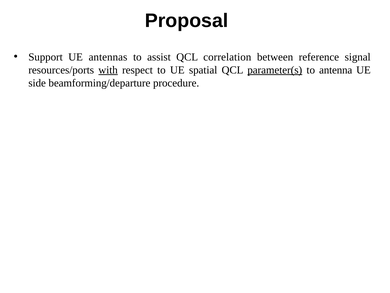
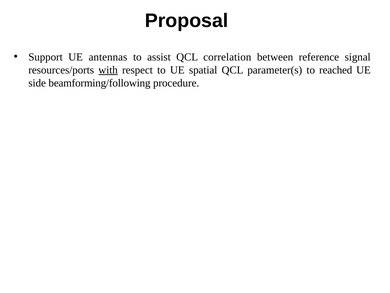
parameter(s underline: present -> none
antenna: antenna -> reached
beamforming/departure: beamforming/departure -> beamforming/following
